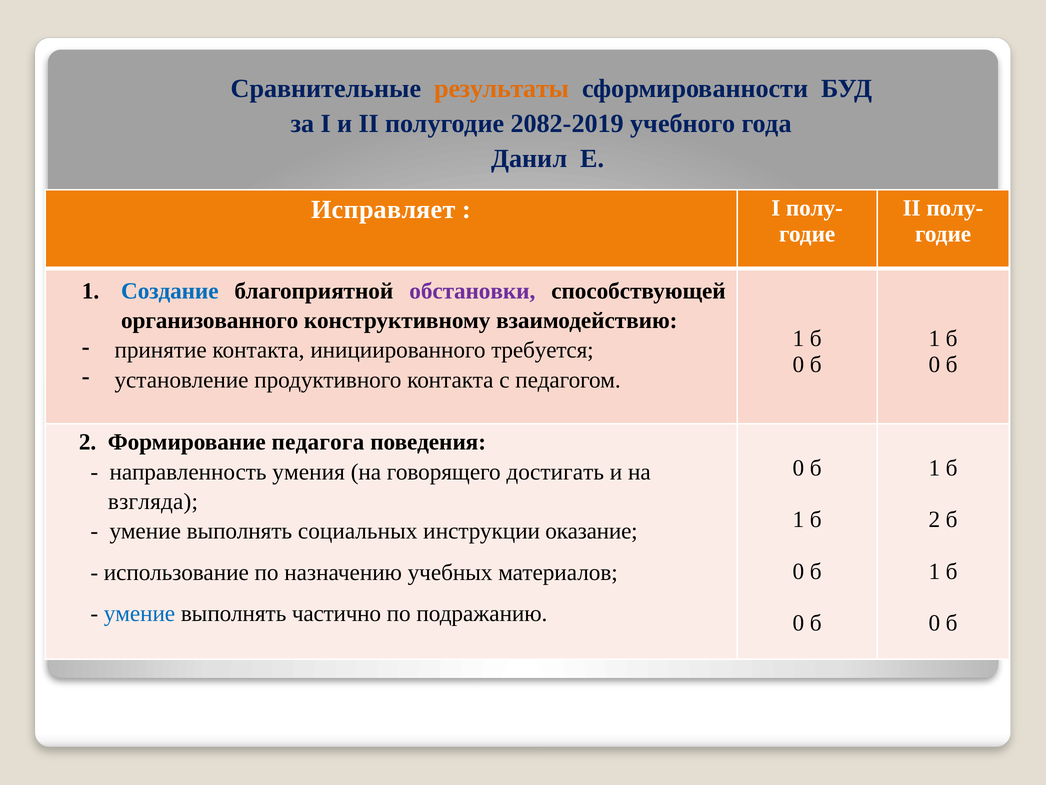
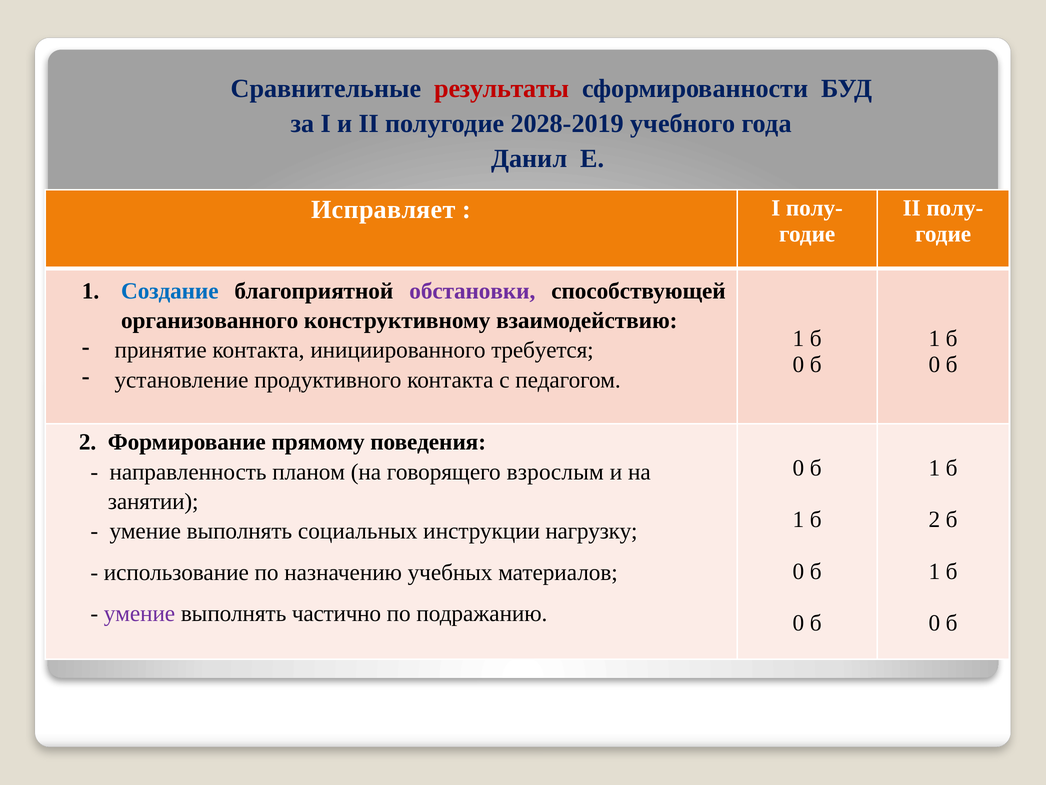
результаты colour: orange -> red
2082-2019: 2082-2019 -> 2028-2019
педагога: педагога -> прямому
умения: умения -> планом
достигать: достигать -> взрослым
взгляда: взгляда -> занятии
оказание: оказание -> нагрузку
умение at (139, 613) colour: blue -> purple
